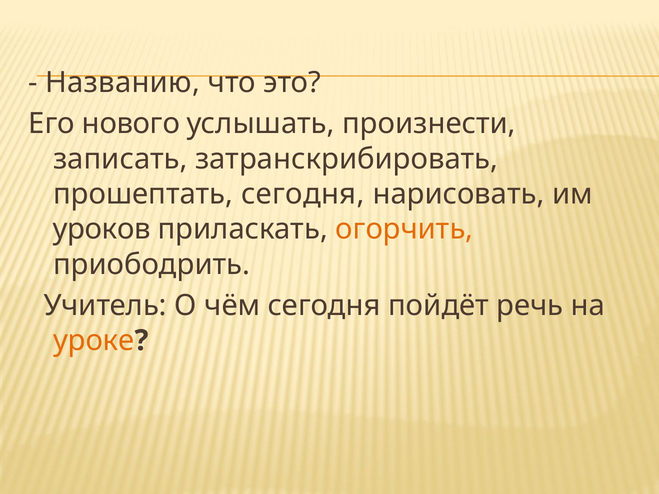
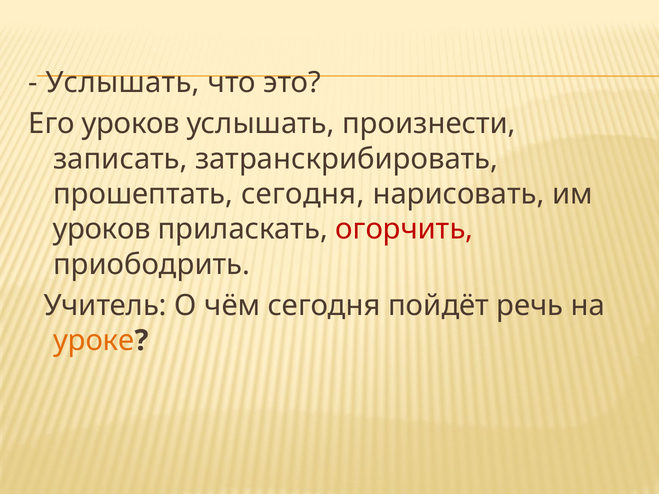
Названию at (123, 83): Названию -> Услышать
Его нового: нового -> уроков
огорчить colour: orange -> red
